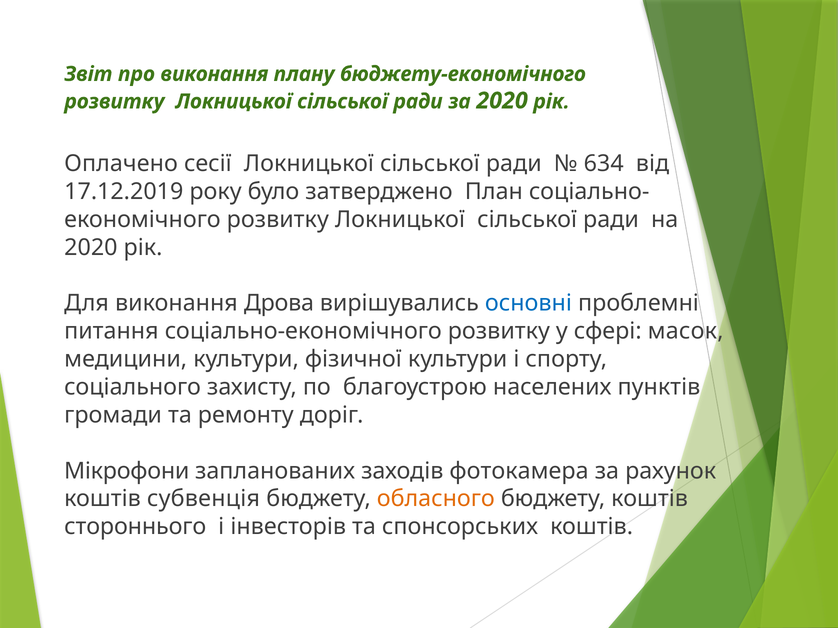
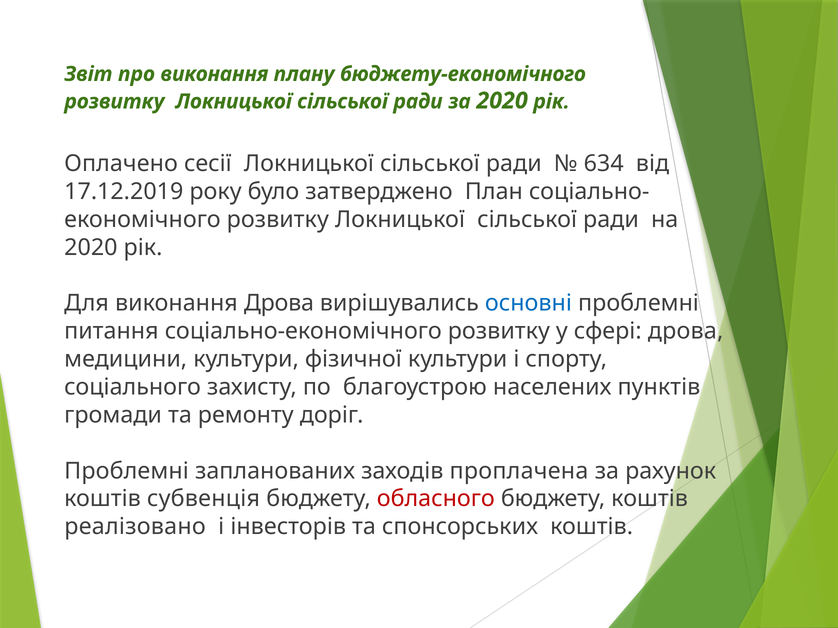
сфері масок: масок -> дрова
Мікрофони at (127, 471): Мікрофони -> Проблемні
фотокамера: фотокамера -> проплачена
обласного colour: orange -> red
стороннього: стороннього -> реалізовано
